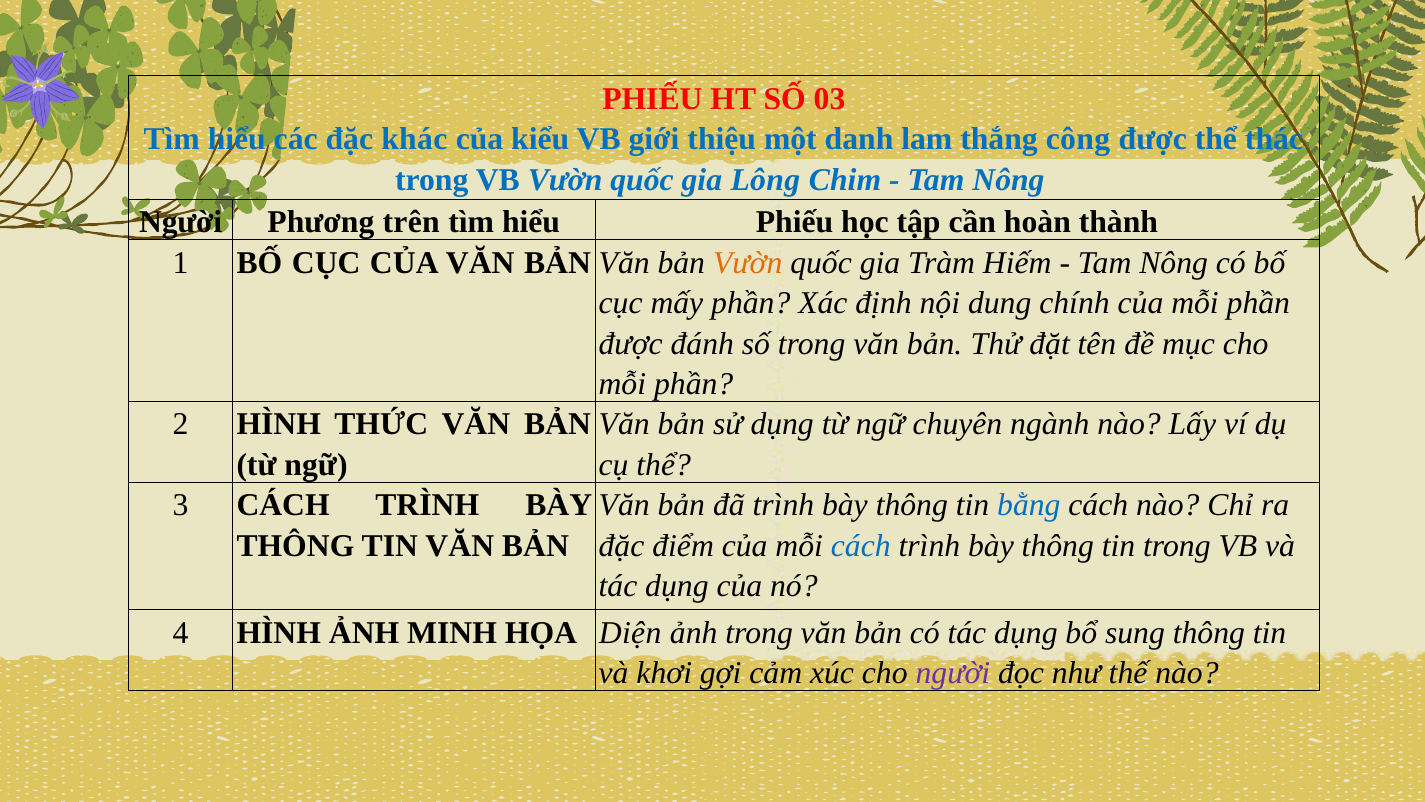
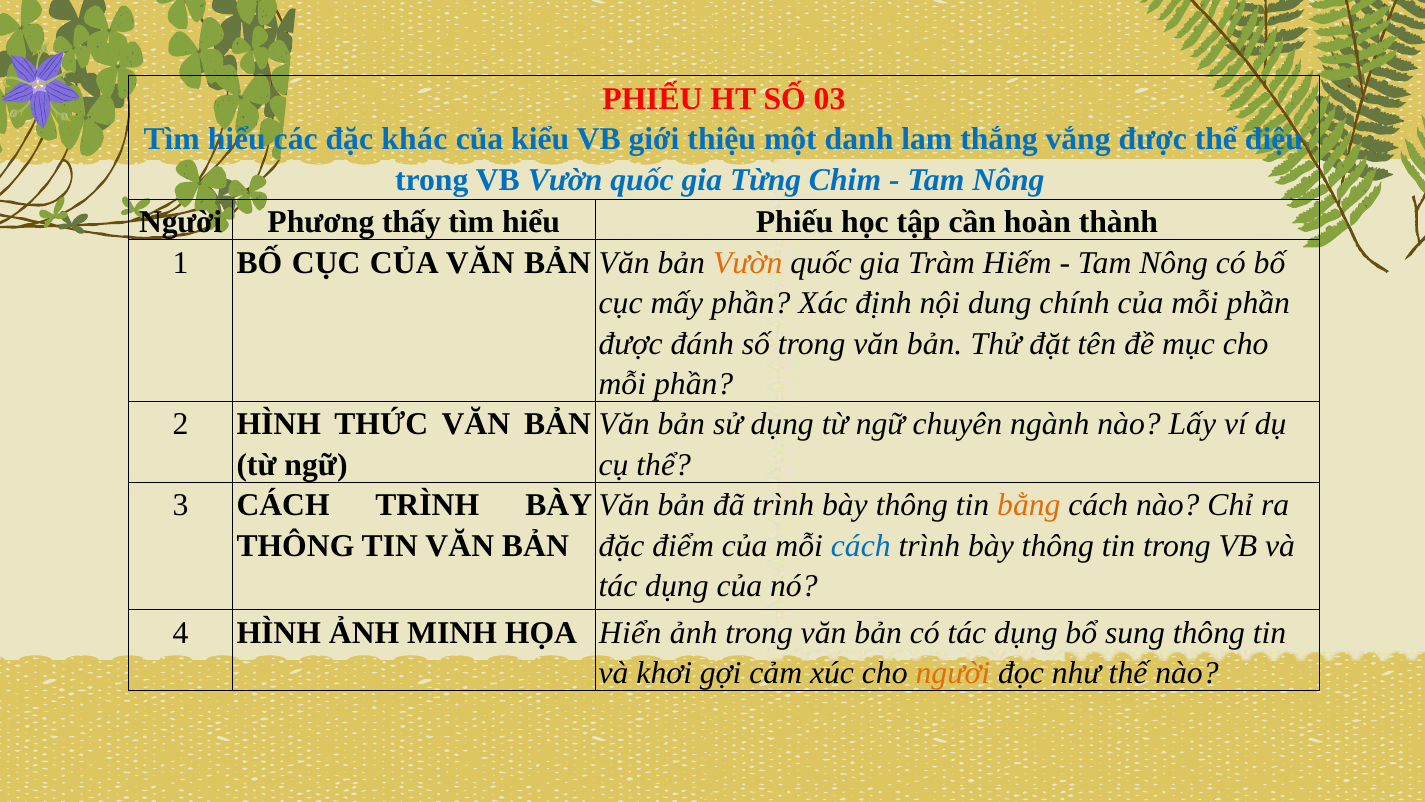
công: công -> vắng
thác: thác -> điệu
Lông: Lông -> Từng
trên: trên -> thấy
bằng colour: blue -> orange
Diện: Diện -> Hiển
người at (953, 673) colour: purple -> orange
